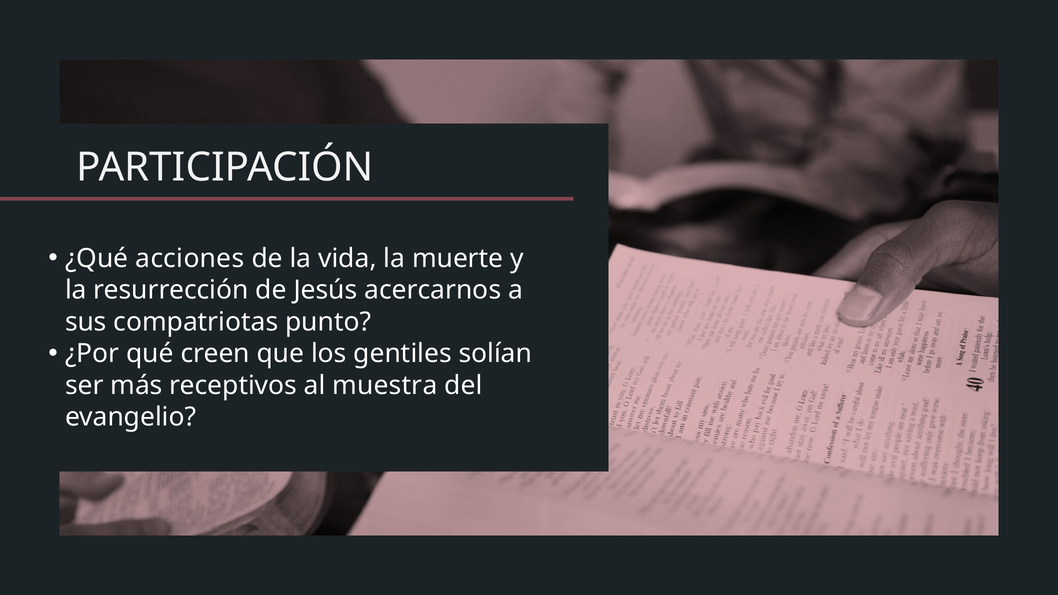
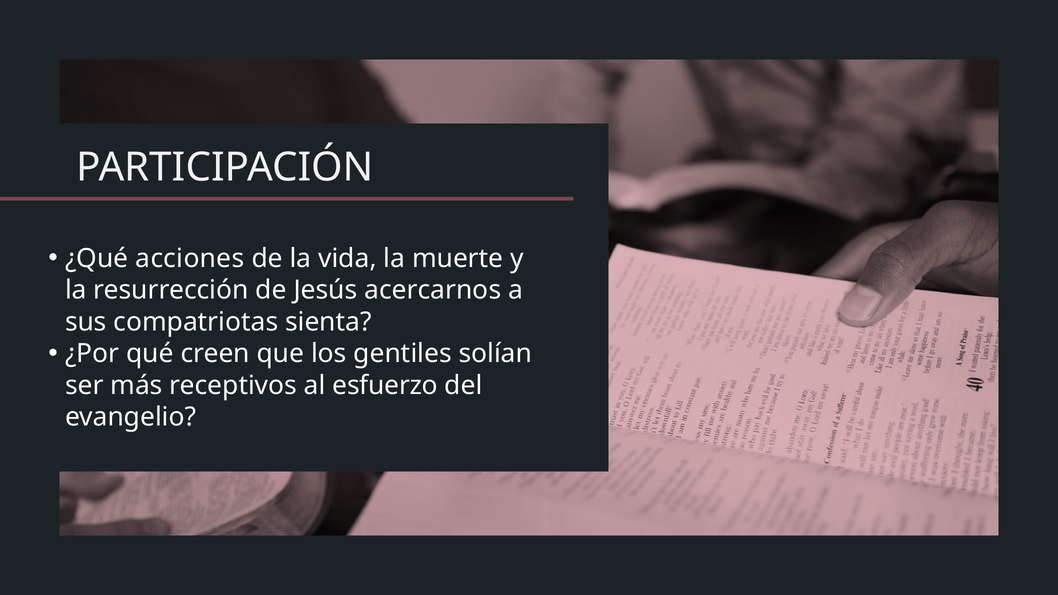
punto: punto -> sienta
muestra: muestra -> esfuerzo
